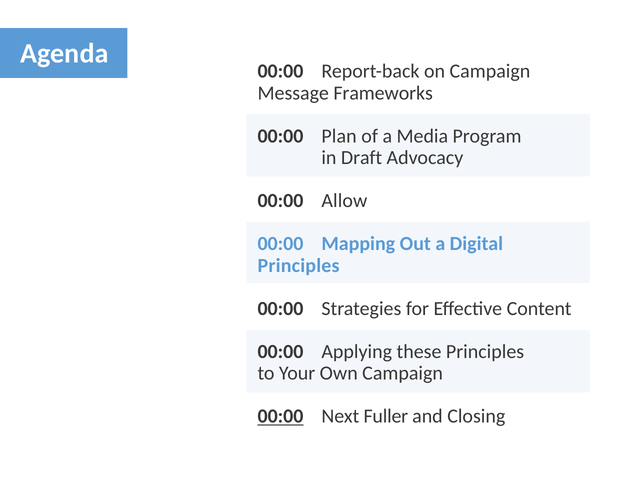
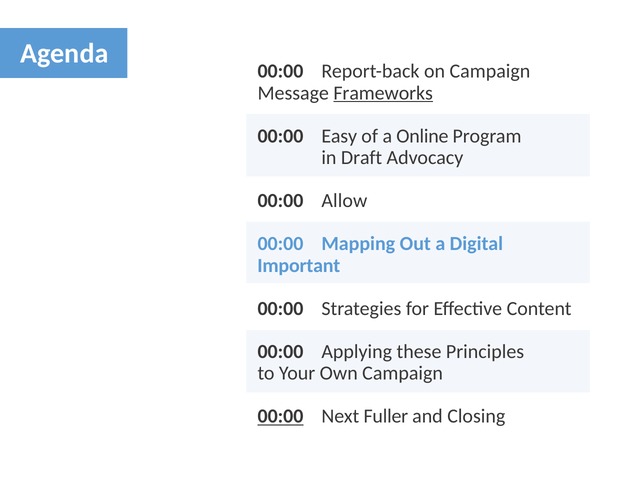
Frameworks underline: none -> present
Plan: Plan -> Easy
Media: Media -> Online
Principles at (299, 266): Principles -> Important
